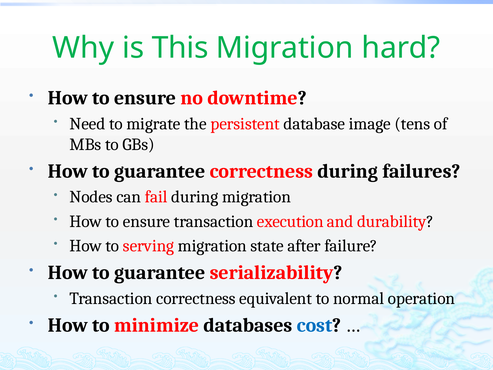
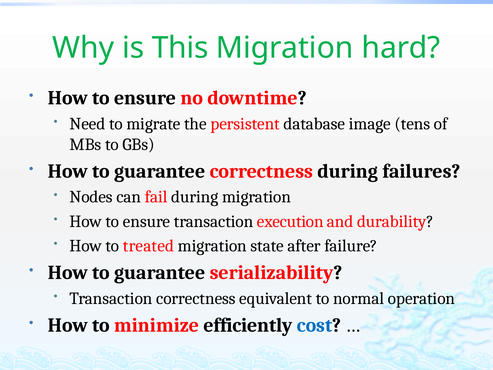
serving: serving -> treated
databases: databases -> efficiently
